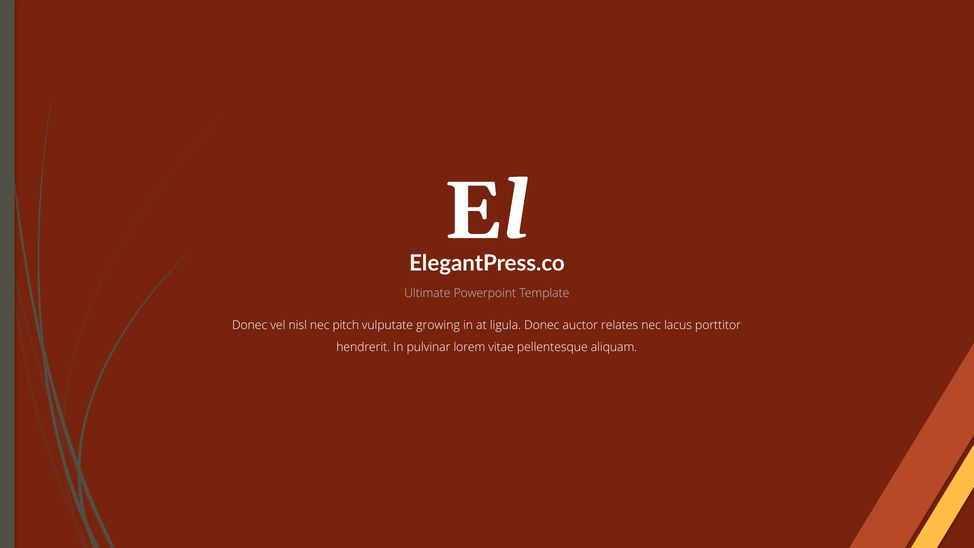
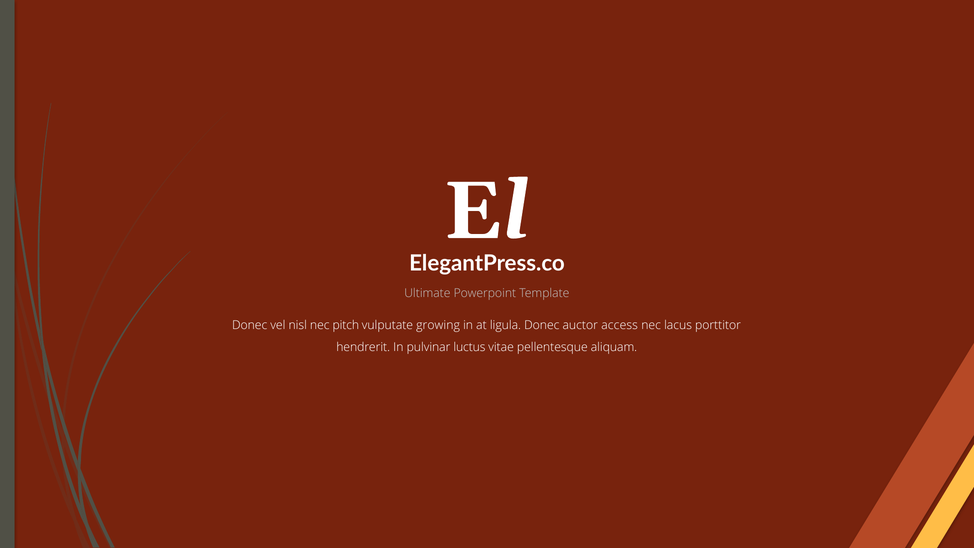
relates: relates -> access
lorem: lorem -> luctus
